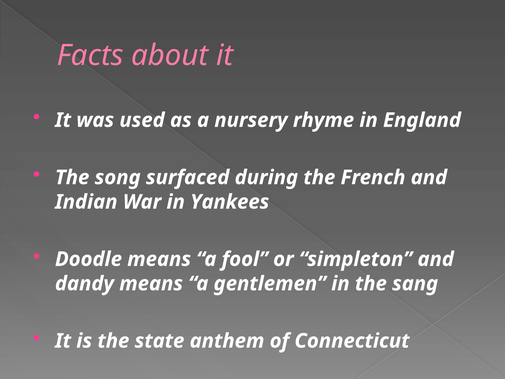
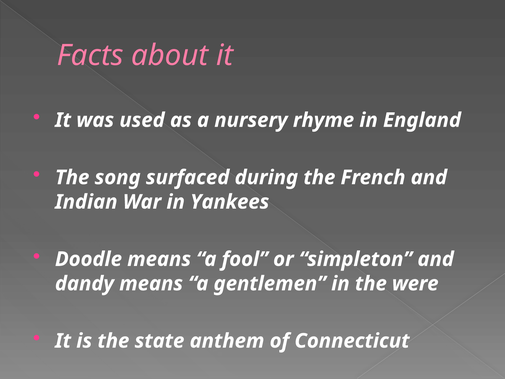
sang: sang -> were
